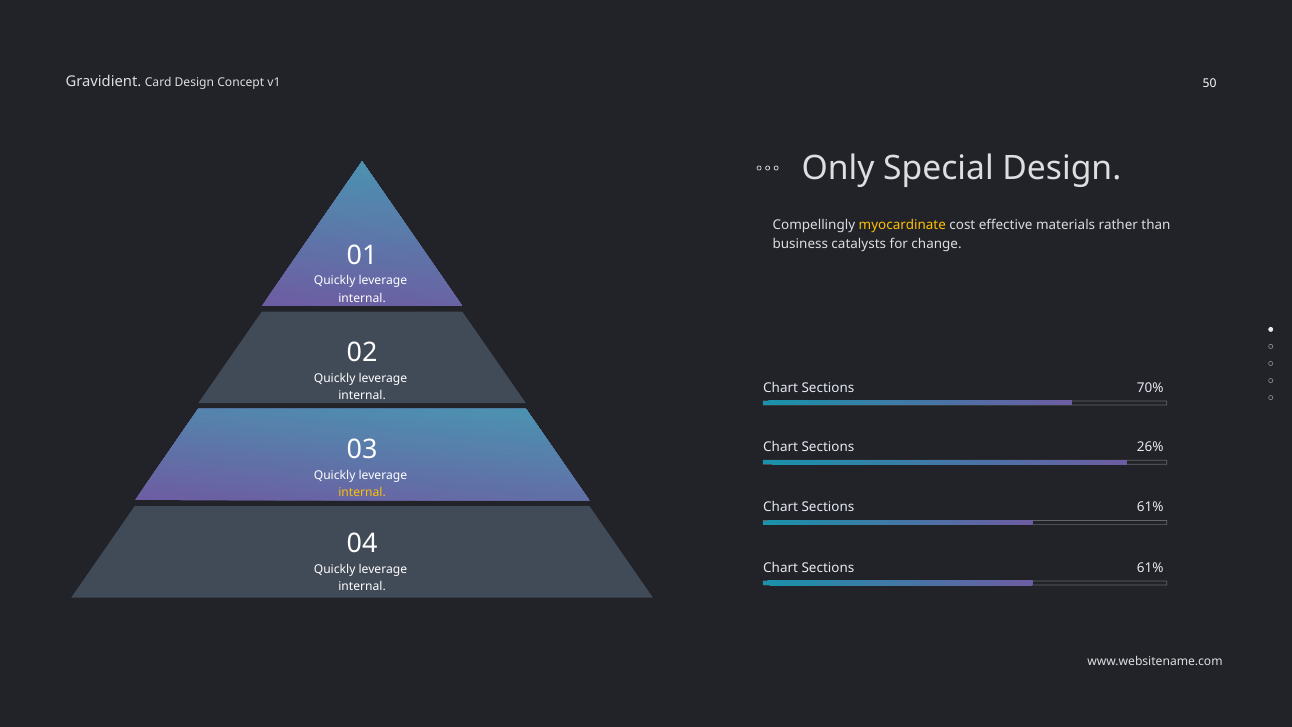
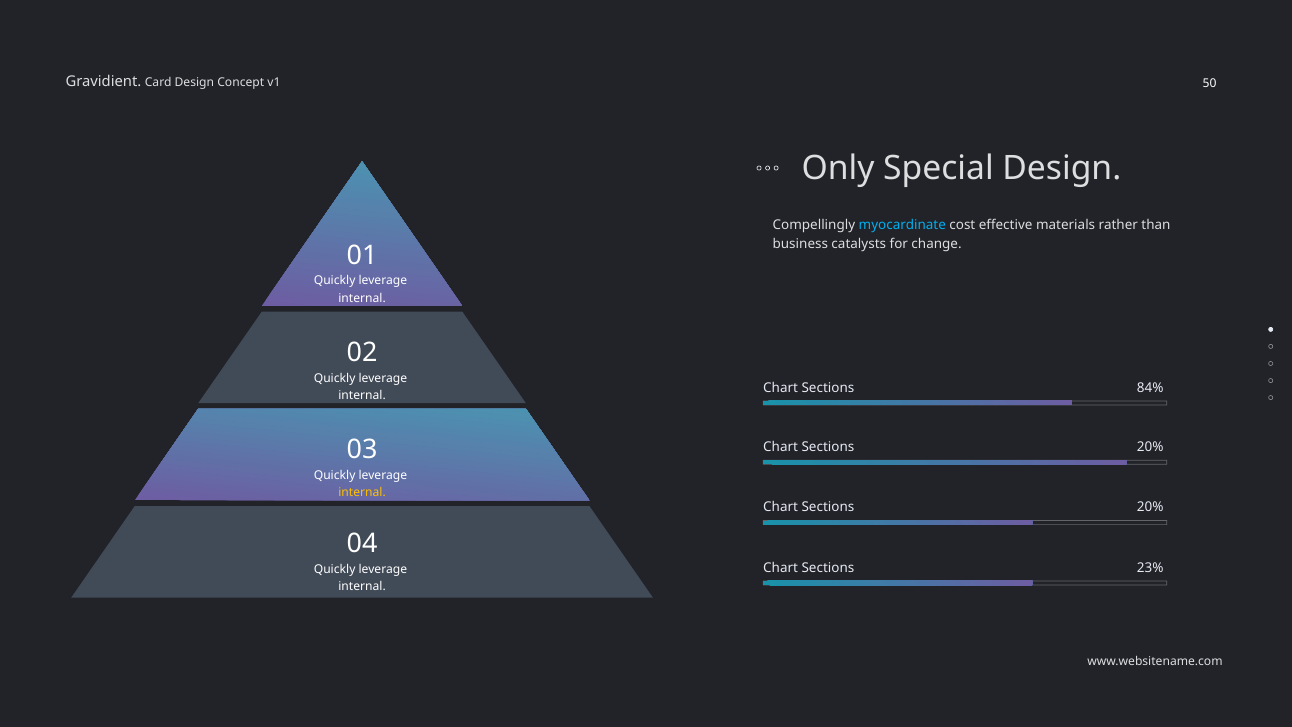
myocardinate colour: yellow -> light blue
70%: 70% -> 84%
26% at (1150, 447): 26% -> 20%
61% at (1150, 507): 61% -> 20%
61% at (1150, 568): 61% -> 23%
